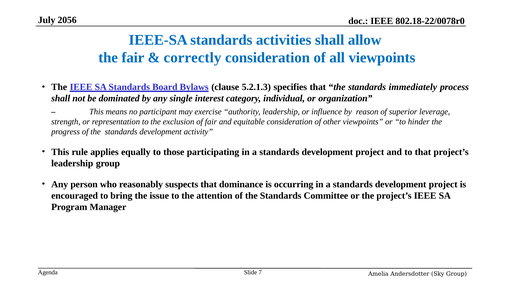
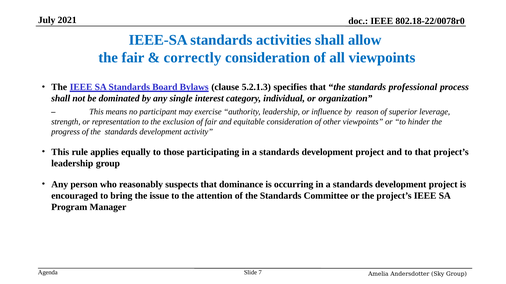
2056: 2056 -> 2021
immediately: immediately -> professional
